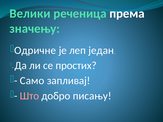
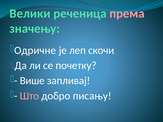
према colour: white -> pink
један: један -> скочи
простих: простих -> почетку
Само: Само -> Више
